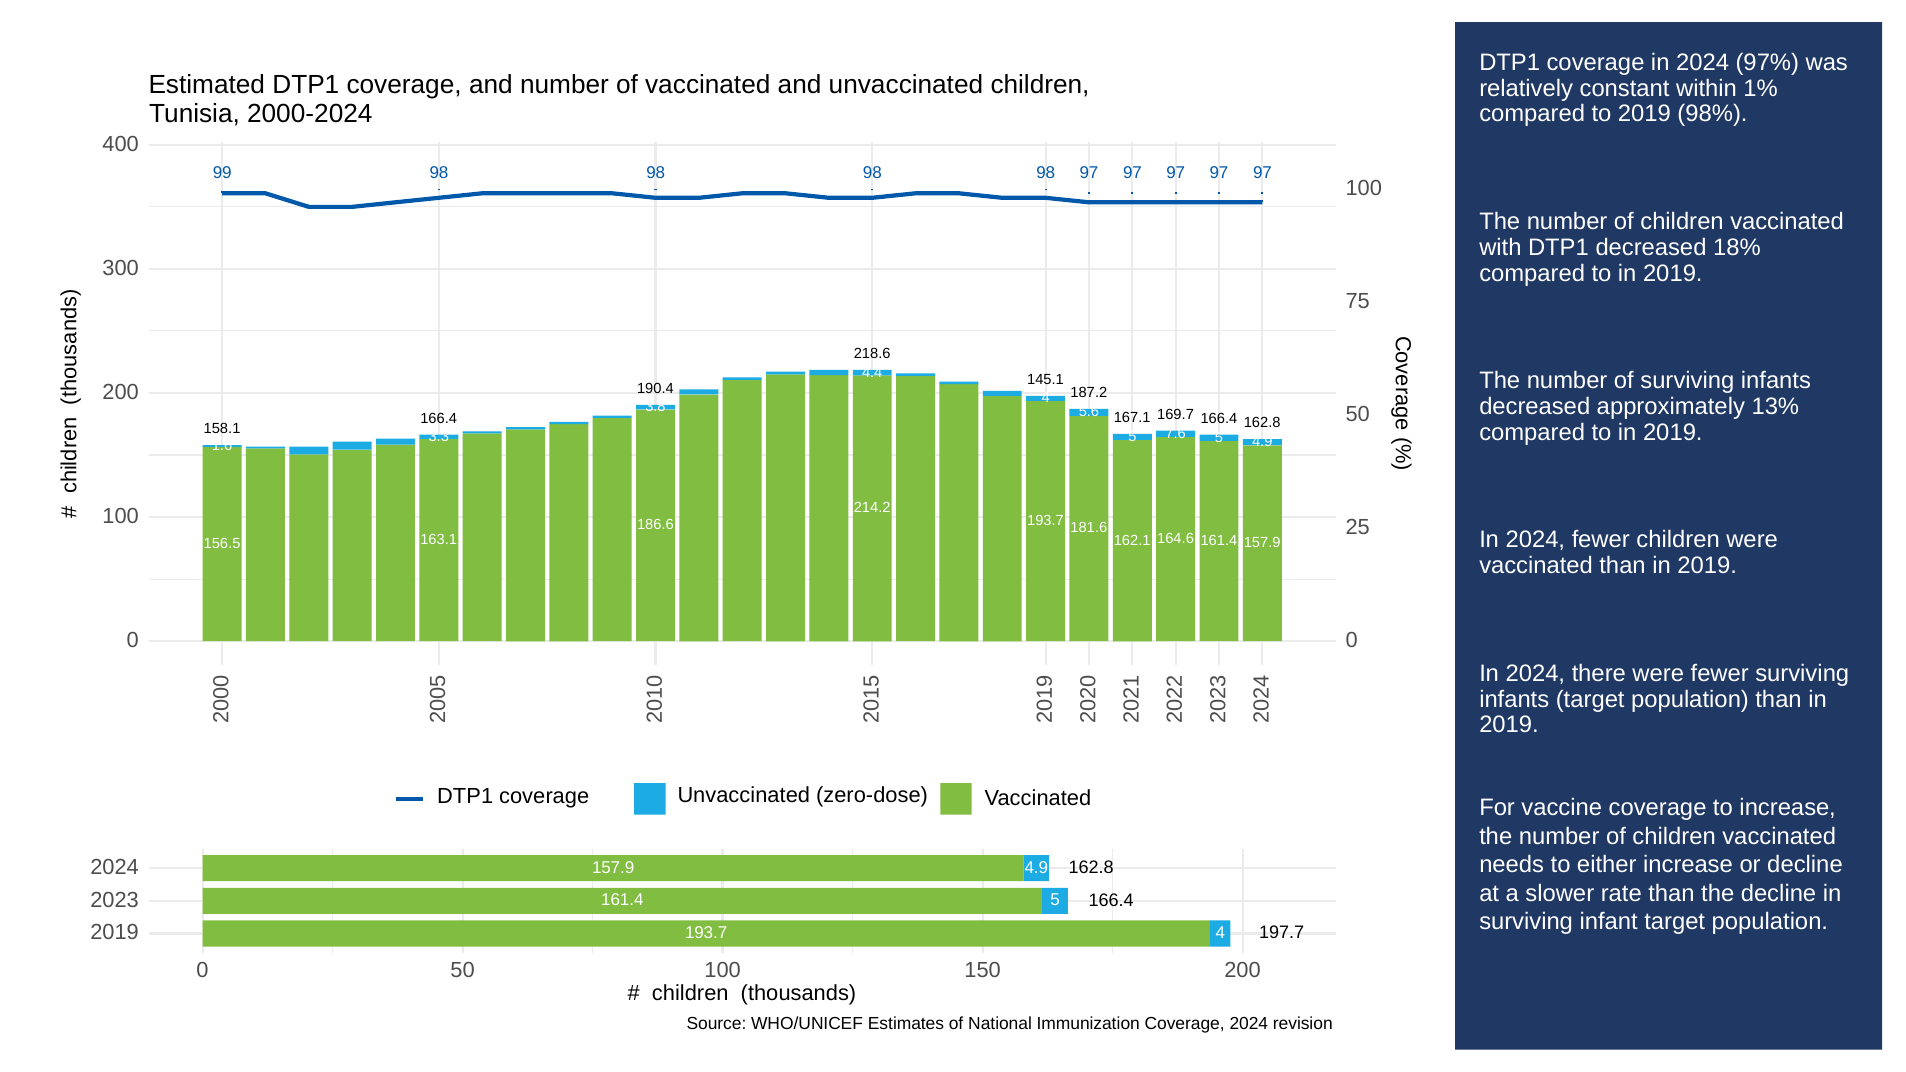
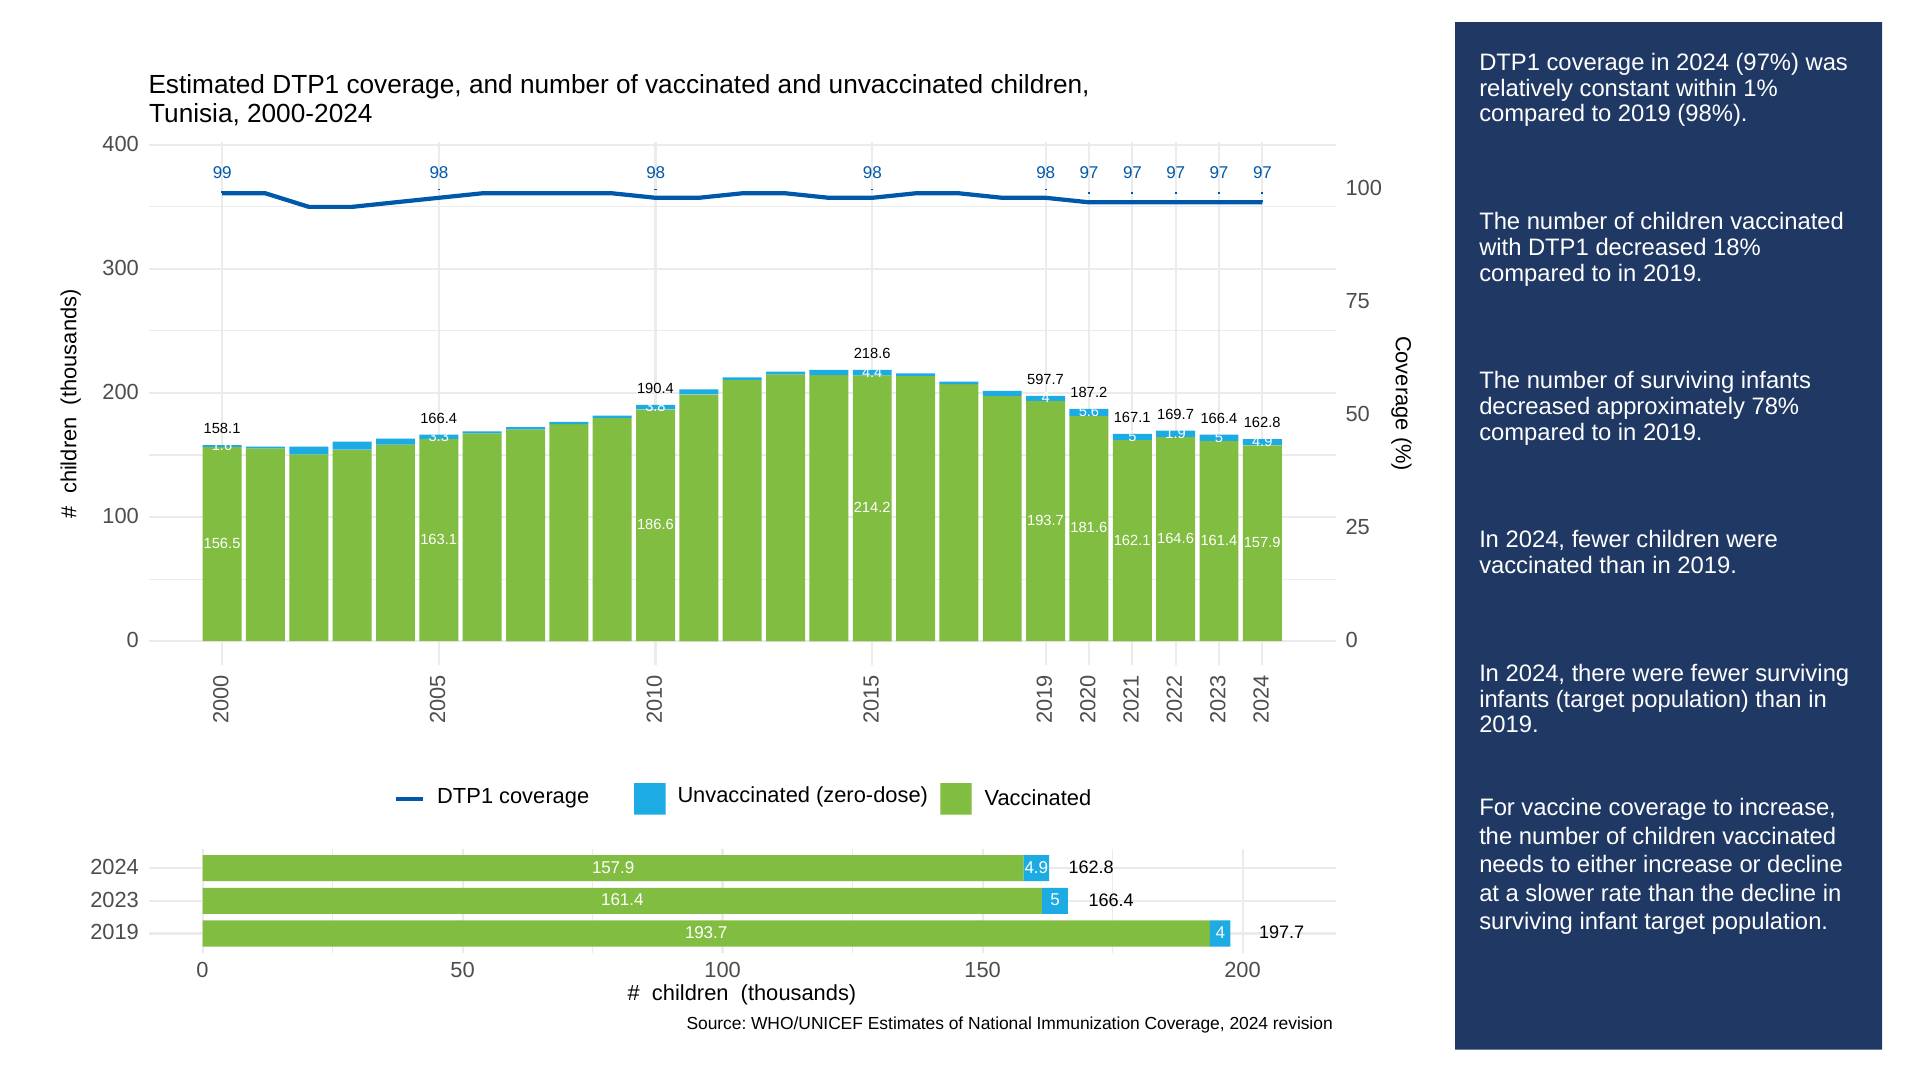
145.1: 145.1 -> 597.7
13%: 13% -> 78%
7.6: 7.6 -> 1.9
